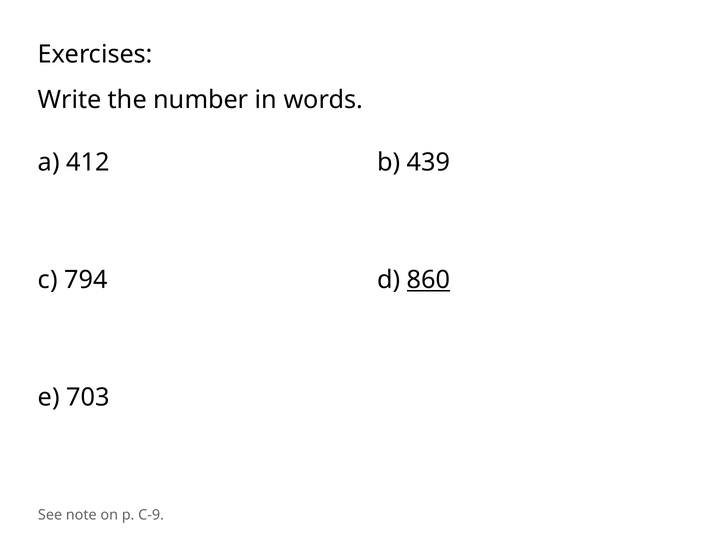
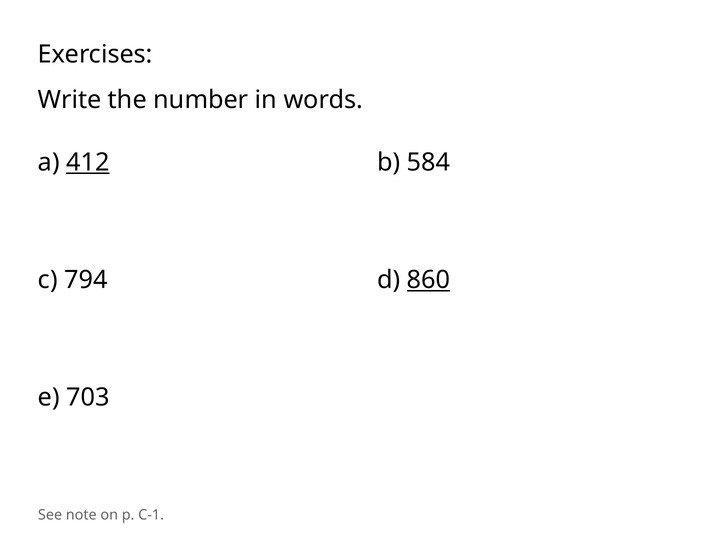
412 underline: none -> present
439: 439 -> 584
C-9: C-9 -> C-1
